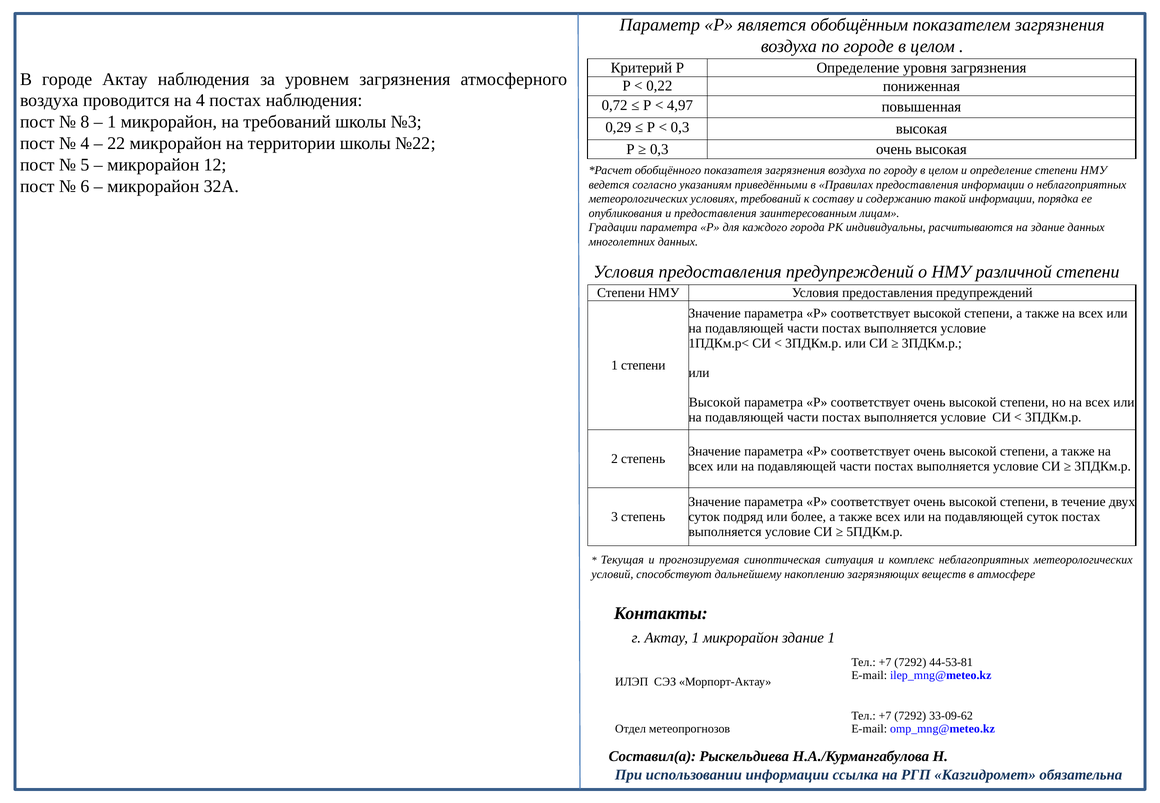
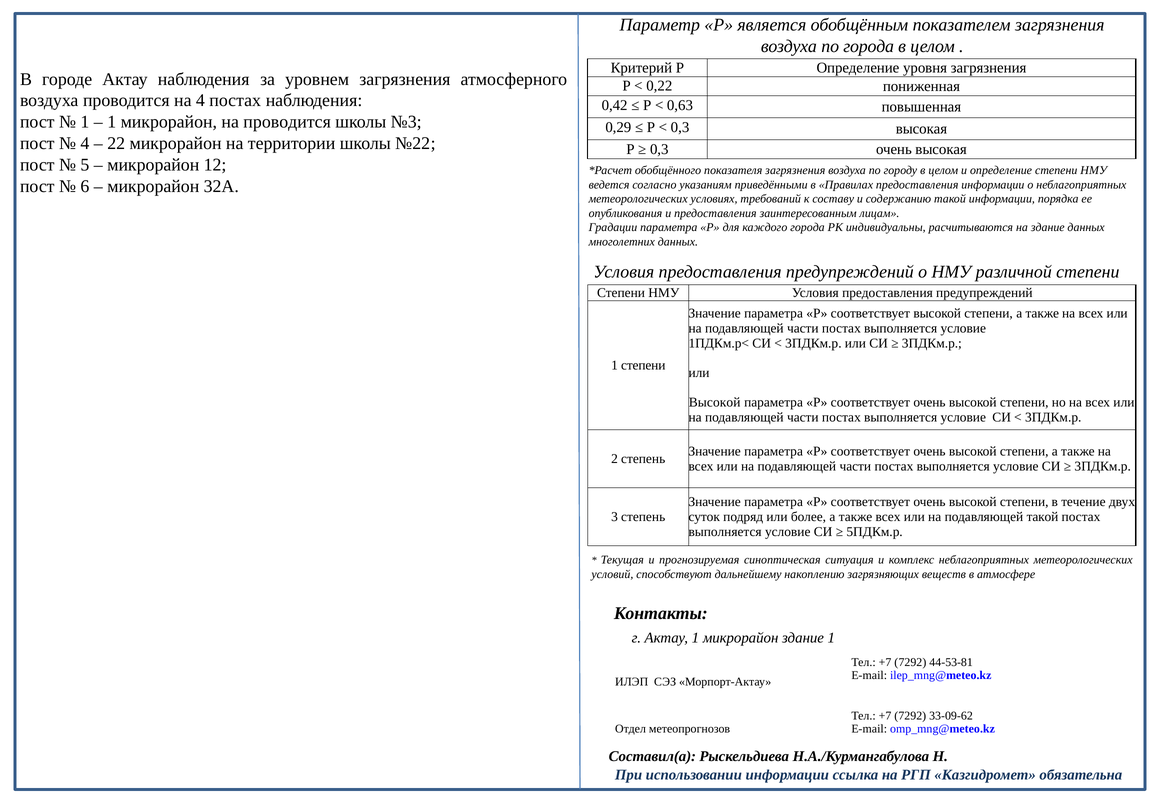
по городе: городе -> города
0,72: 0,72 -> 0,42
4,97: 4,97 -> 0,63
8 at (85, 122): 8 -> 1
на требований: требований -> проводится
подавляющей суток: суток -> такой
